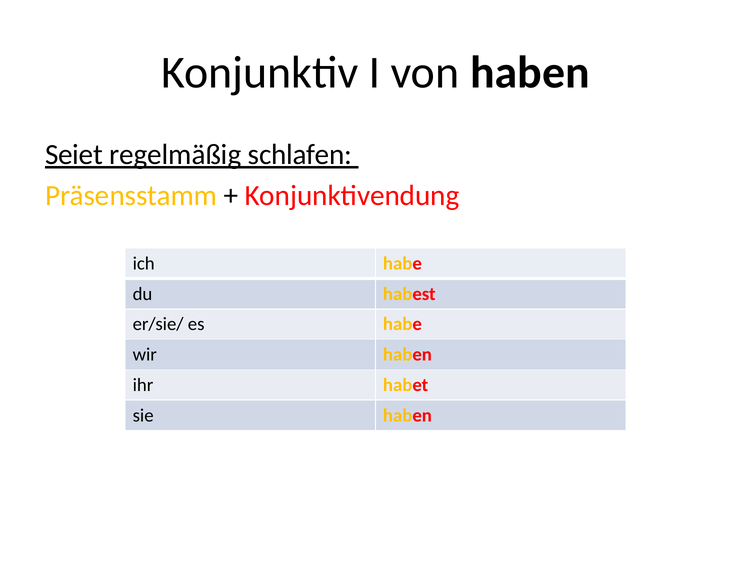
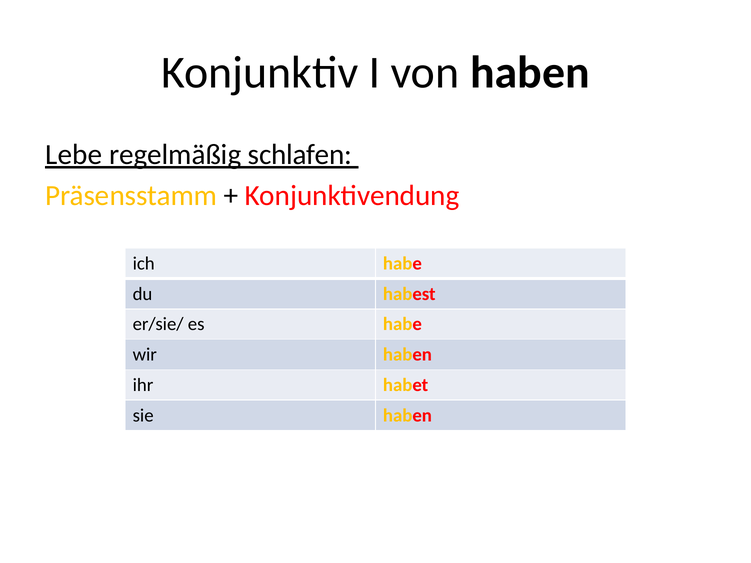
Seiet: Seiet -> Lebe
